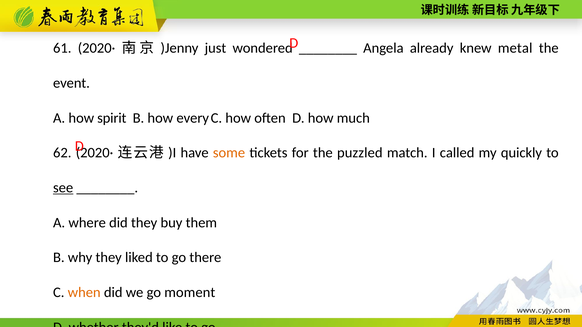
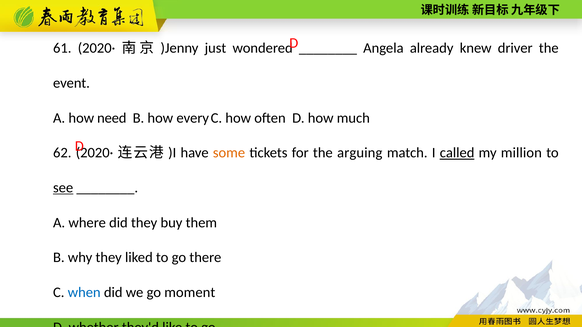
metal: metal -> driver
spirit: spirit -> need
puzzled: puzzled -> arguing
called underline: none -> present
quickly: quickly -> million
when colour: orange -> blue
